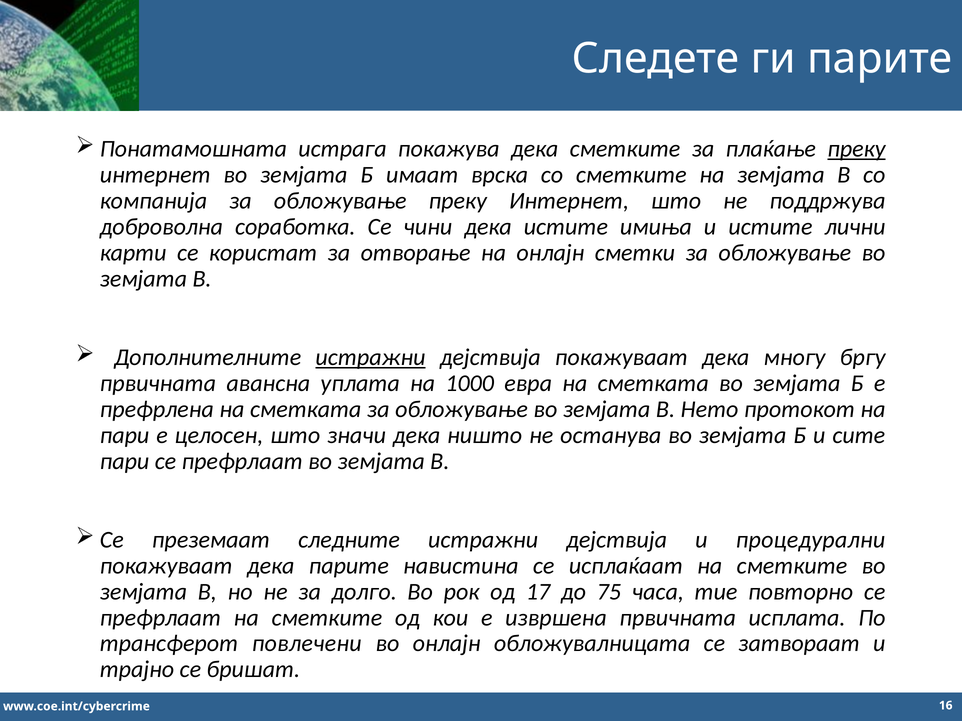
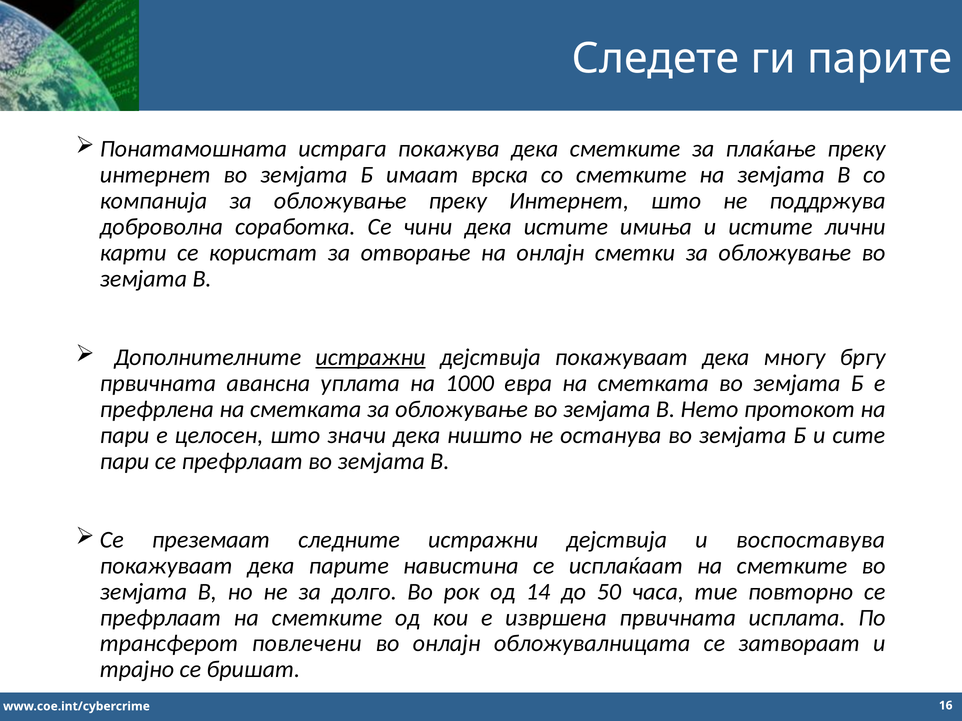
преку at (856, 149) underline: present -> none
процедурални: процедурални -> воспоставува
17: 17 -> 14
75: 75 -> 50
